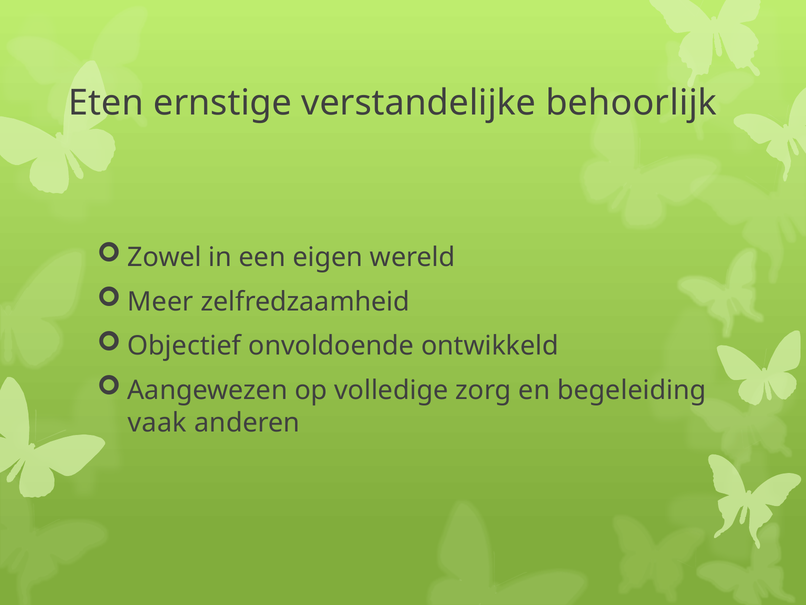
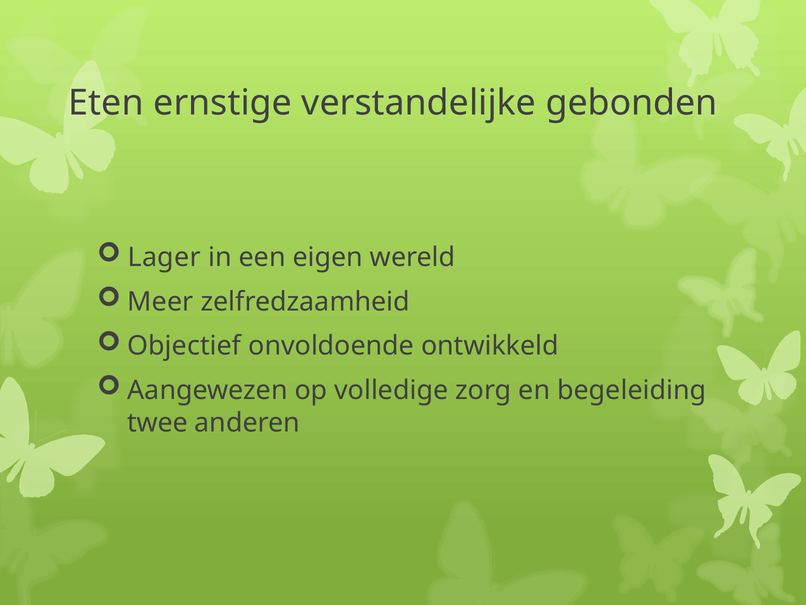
behoorlijk: behoorlijk -> gebonden
Zowel: Zowel -> Lager
vaak: vaak -> twee
